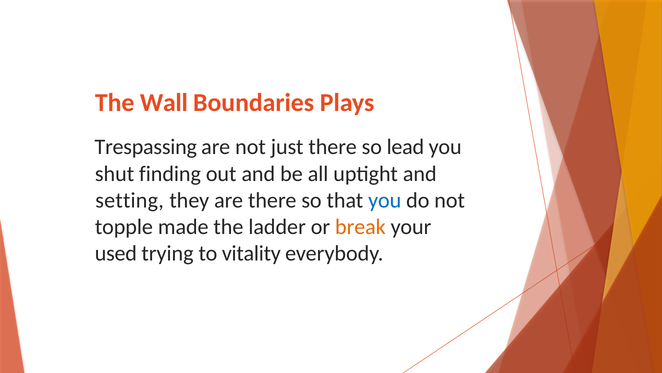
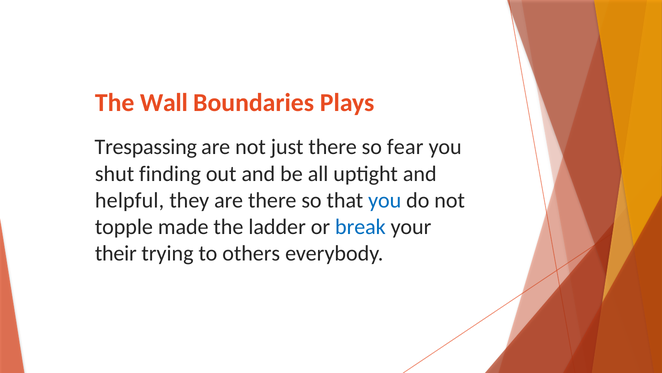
lead: lead -> fear
setting: setting -> helpful
break colour: orange -> blue
used: used -> their
vitality: vitality -> others
